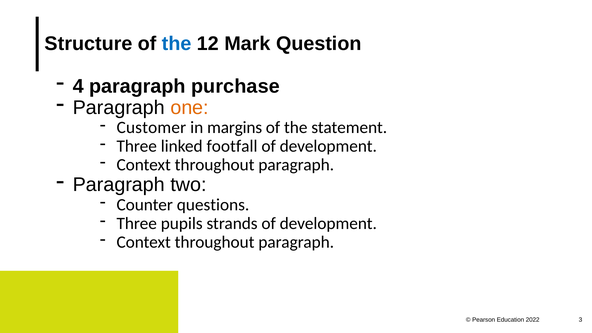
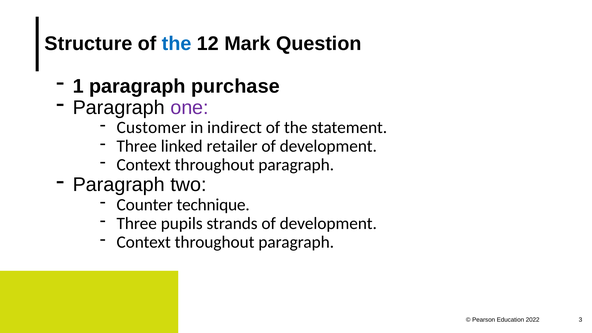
4: 4 -> 1
one colour: orange -> purple
margins: margins -> indirect
footfall: footfall -> retailer
questions: questions -> technique
